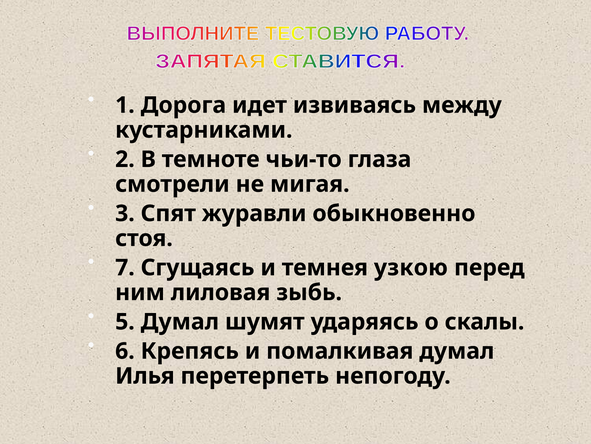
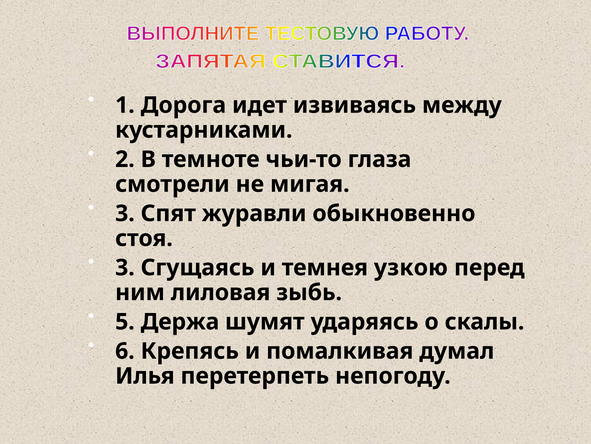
7 at (125, 267): 7 -> 3
5 Думал: Думал -> Держа
